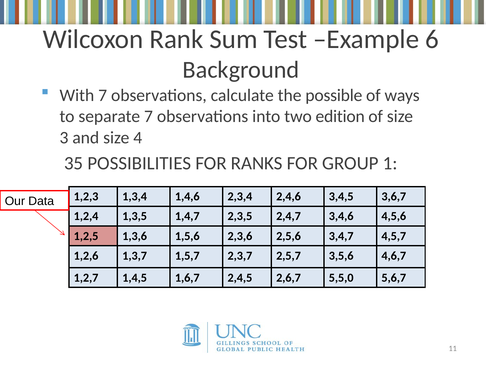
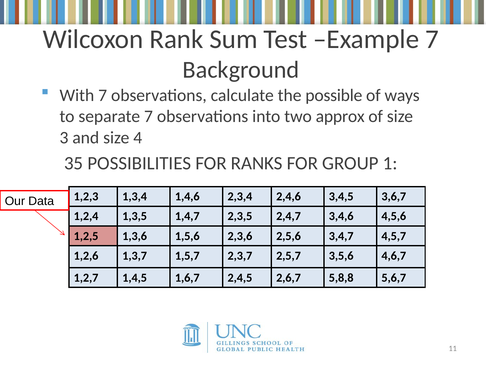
Example 6: 6 -> 7
edition: edition -> approx
5,5,0: 5,5,0 -> 5,8,8
